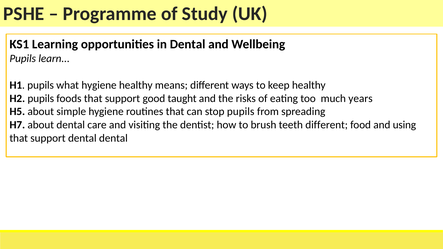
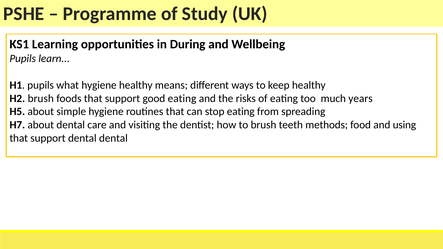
in Dental: Dental -> During
H2 pupils: pupils -> brush
good taught: taught -> eating
stop pupils: pupils -> eating
teeth different: different -> methods
